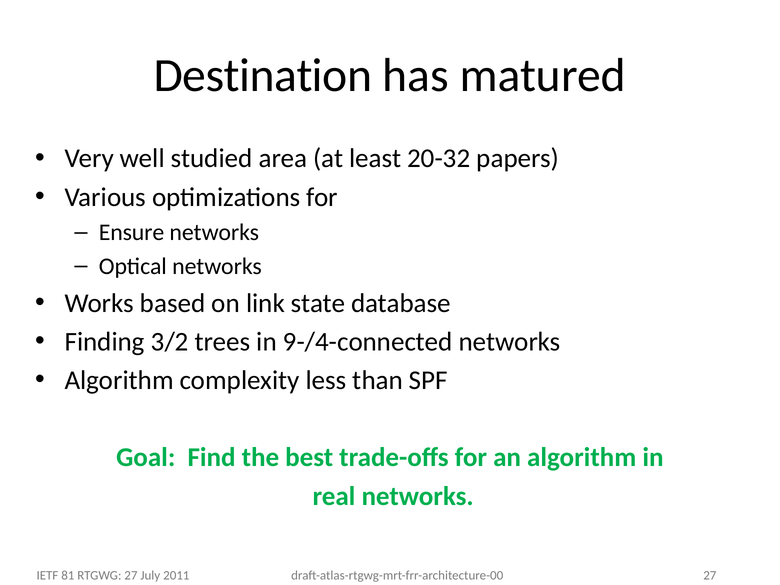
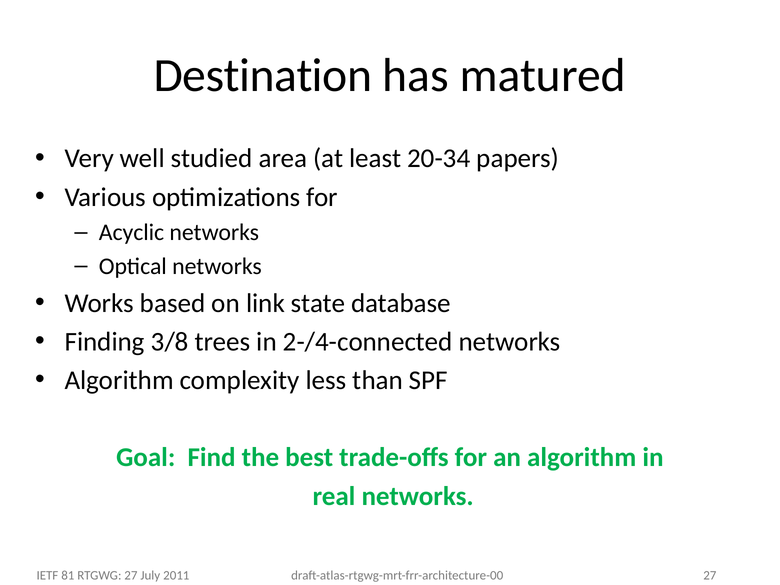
20-32: 20-32 -> 20-34
Ensure: Ensure -> Acyclic
3/2: 3/2 -> 3/8
9-/4-connected: 9-/4-connected -> 2-/4-connected
